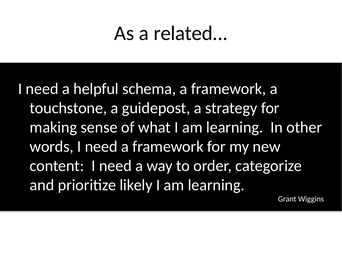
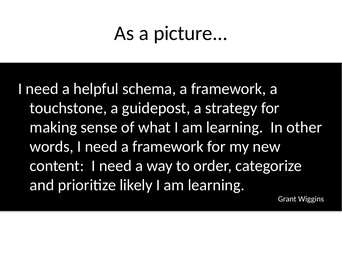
related: related -> picture
